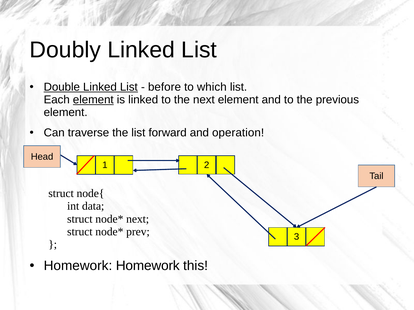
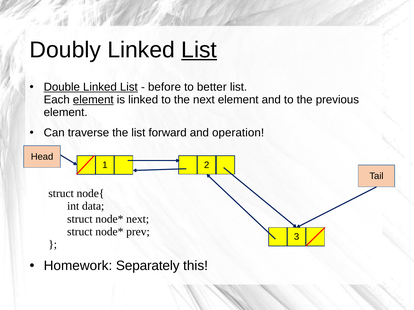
List at (199, 50) underline: none -> present
which: which -> better
Homework Homework: Homework -> Separately
